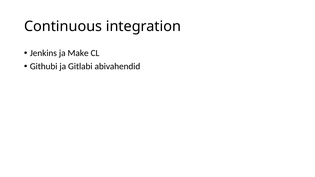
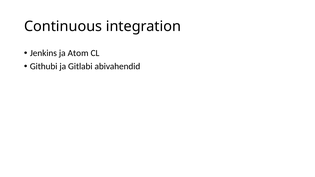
Make: Make -> Atom
